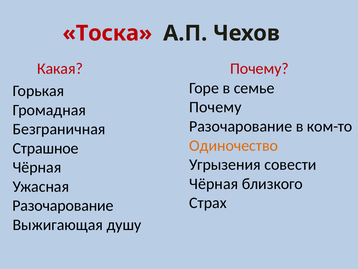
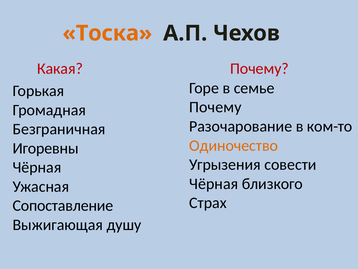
Тоска colour: red -> orange
Страшное: Страшное -> Игоревны
Разочарование at (63, 205): Разочарование -> Сопоставление
